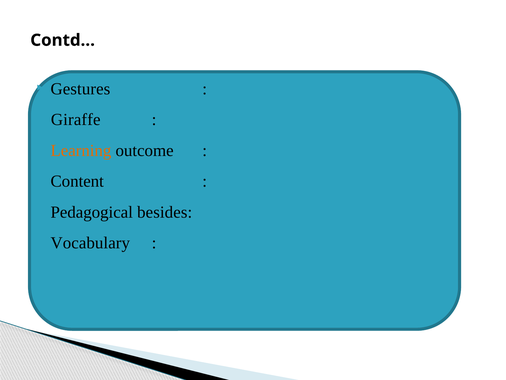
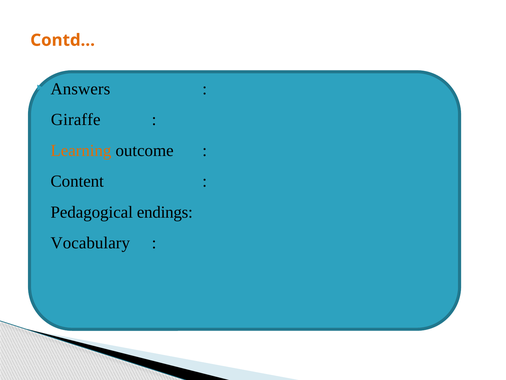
Contd… colour: black -> orange
Gestures: Gestures -> Answers
besides: besides -> endings
